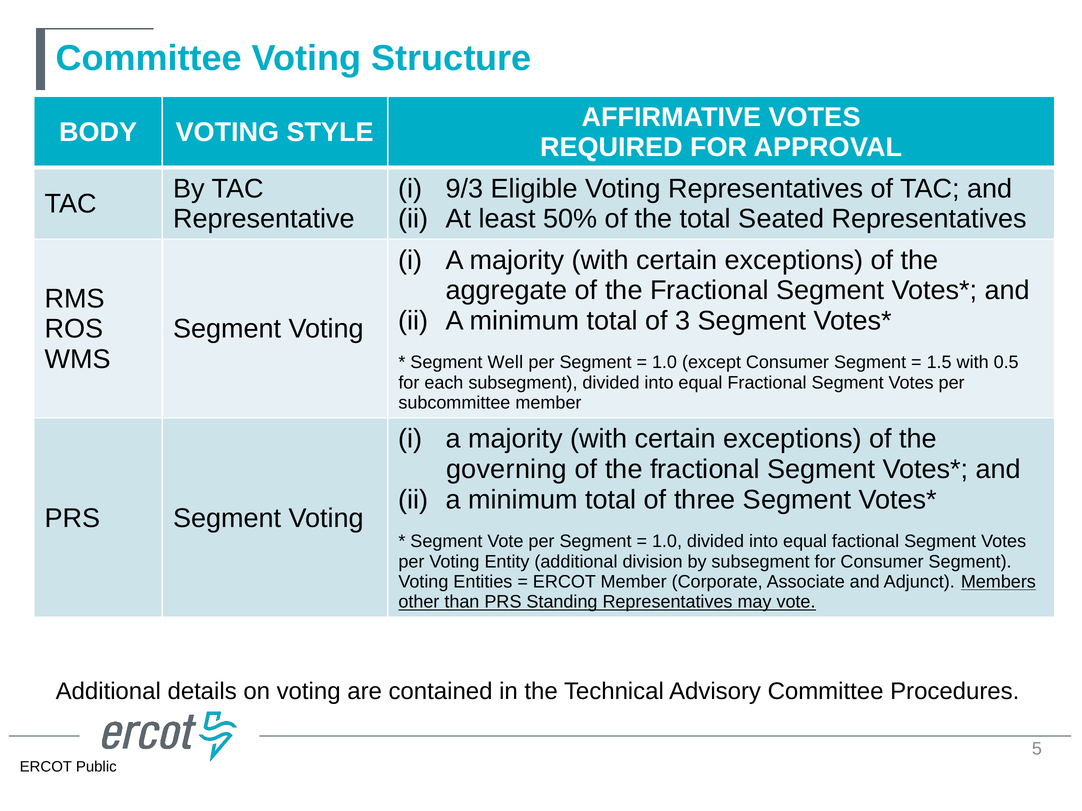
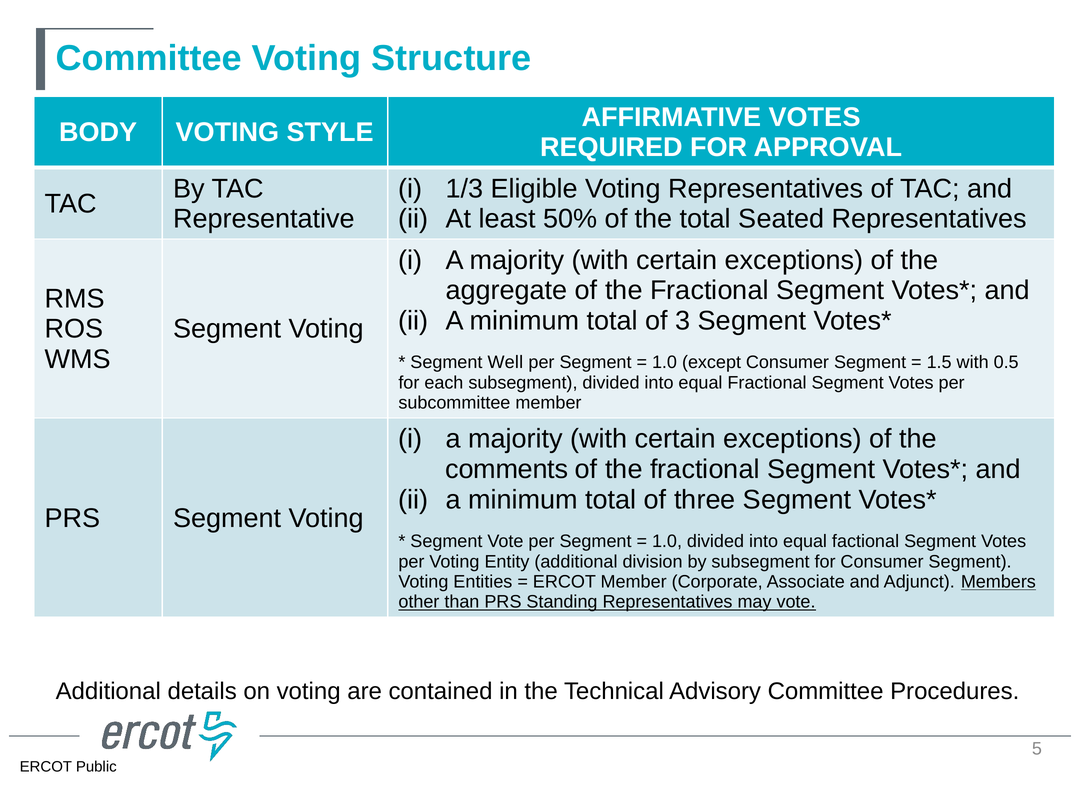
9/3: 9/3 -> 1/3
governing: governing -> comments
